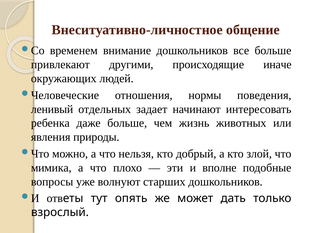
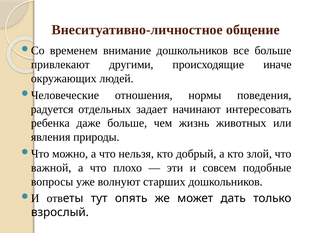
ленивый: ленивый -> радуется
мимика: мимика -> важной
вполне: вполне -> совсем
